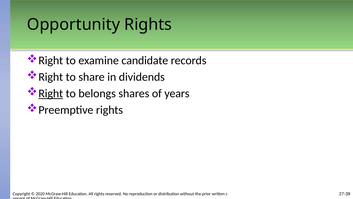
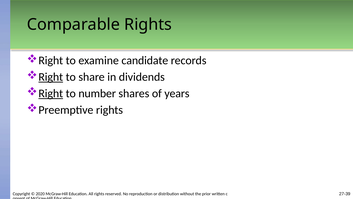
Opportunity: Opportunity -> Comparable
Right at (51, 77) underline: none -> present
belongs: belongs -> number
